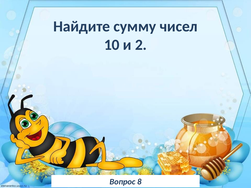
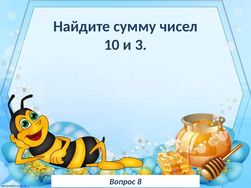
2: 2 -> 3
